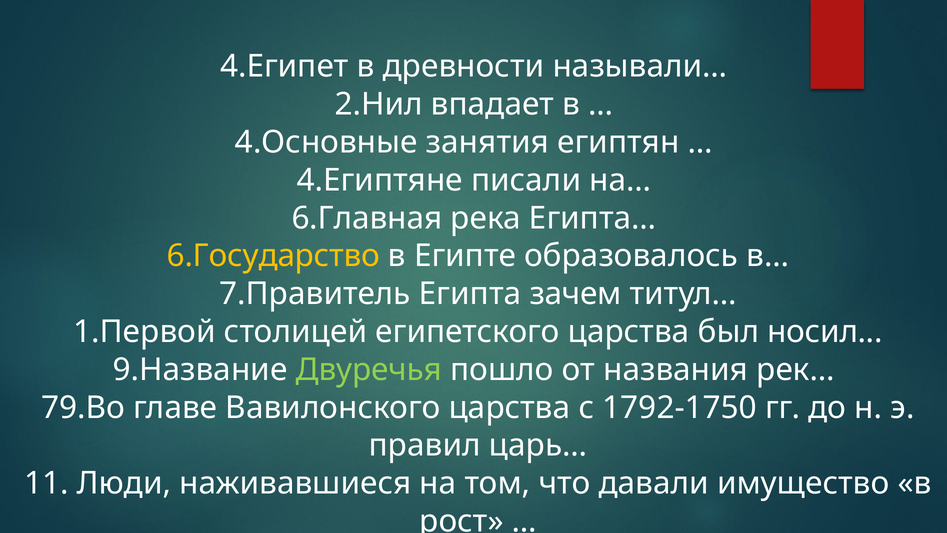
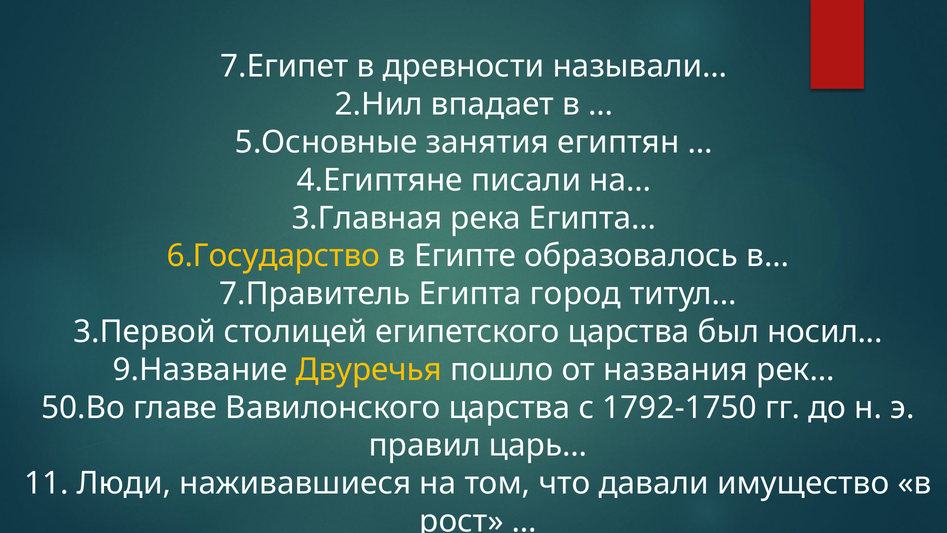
4.Египет: 4.Египет -> 7.Египет
4.Основные: 4.Основные -> 5.Основные
6.Главная: 6.Главная -> 3.Главная
зачем: зачем -> город
1.Первой: 1.Первой -> 3.Первой
Двуречья colour: light green -> yellow
79.Во: 79.Во -> 50.Во
